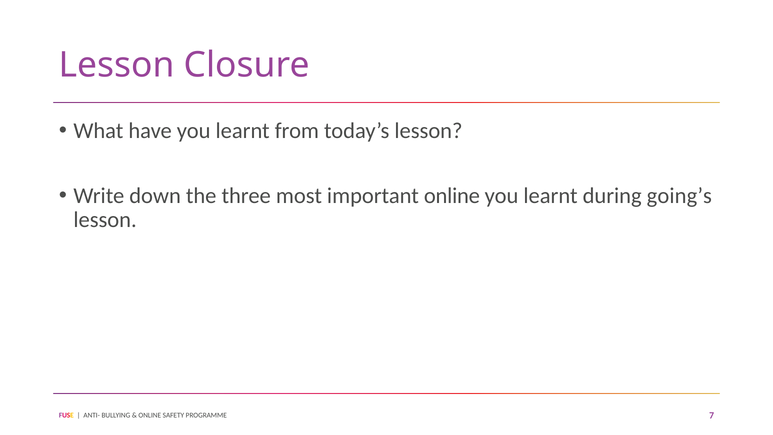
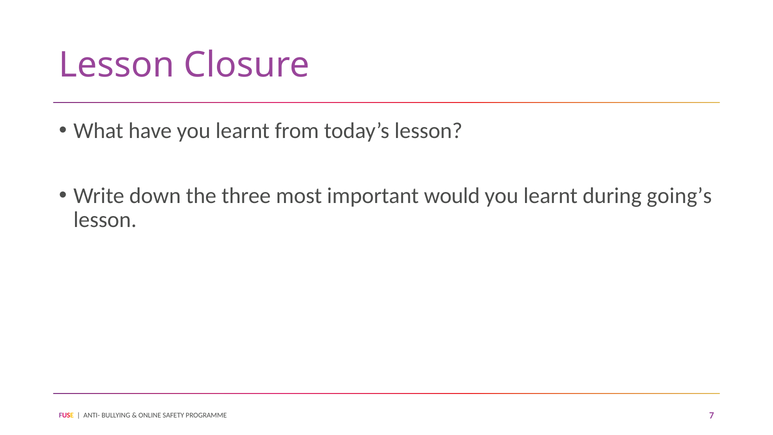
important online: online -> would
